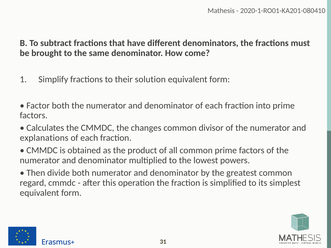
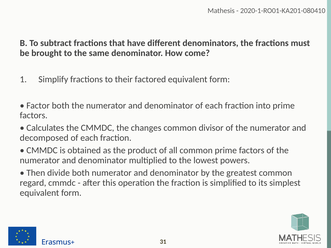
solution: solution -> factored
explanations: explanations -> decomposed
